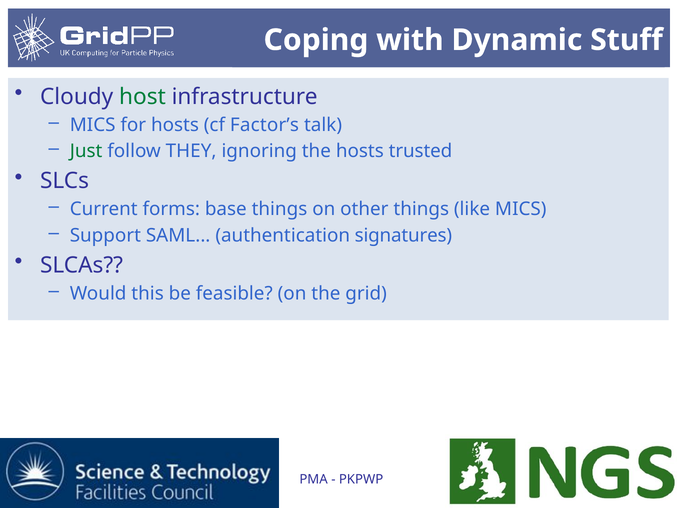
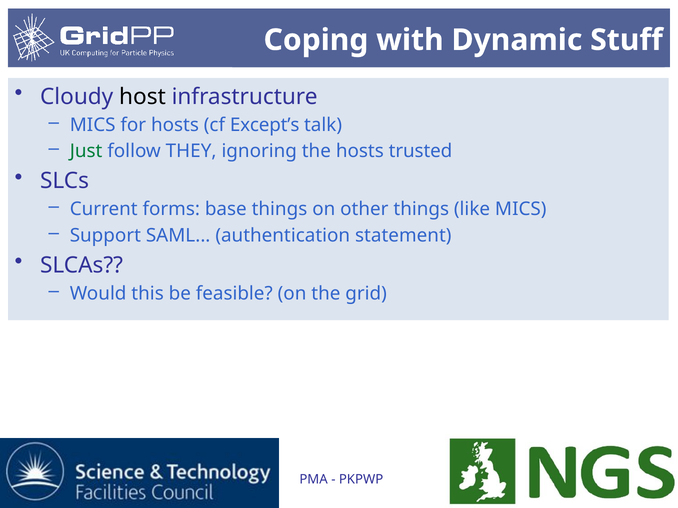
host colour: green -> black
Factor’s: Factor’s -> Except’s
signatures: signatures -> statement
